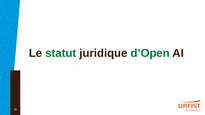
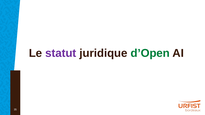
statut colour: green -> purple
